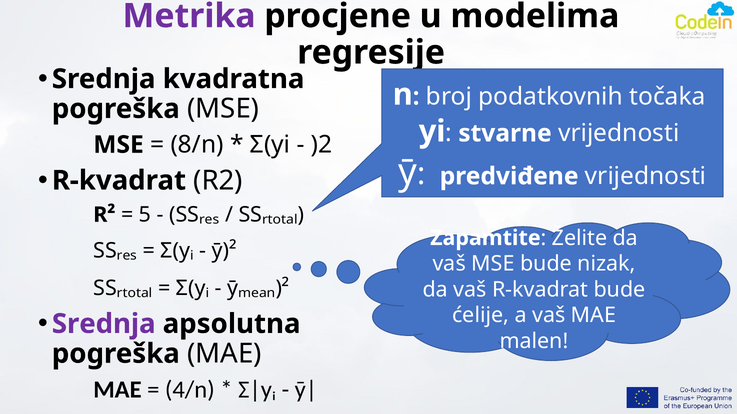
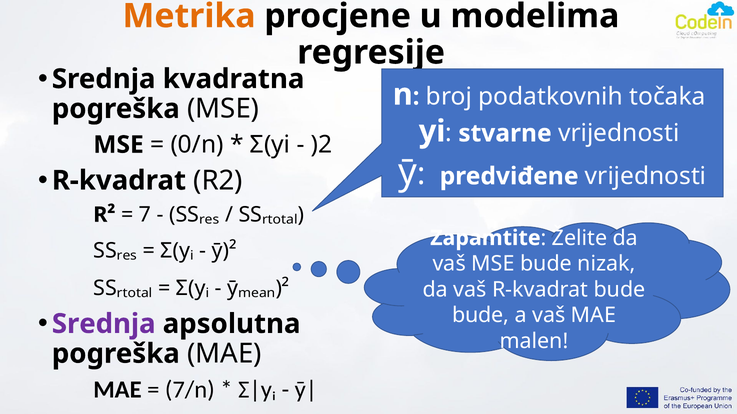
Metrika colour: purple -> orange
8/n: 8/n -> 0/n
5: 5 -> 7
ćelije at (481, 316): ćelije -> bude
4/n: 4/n -> 7/n
